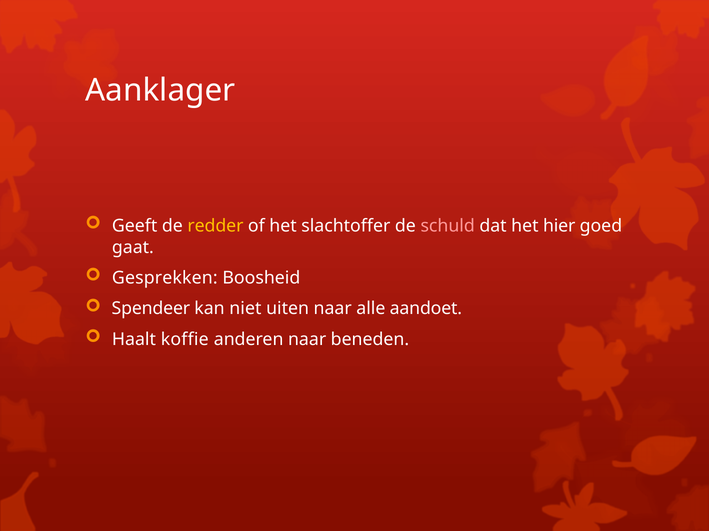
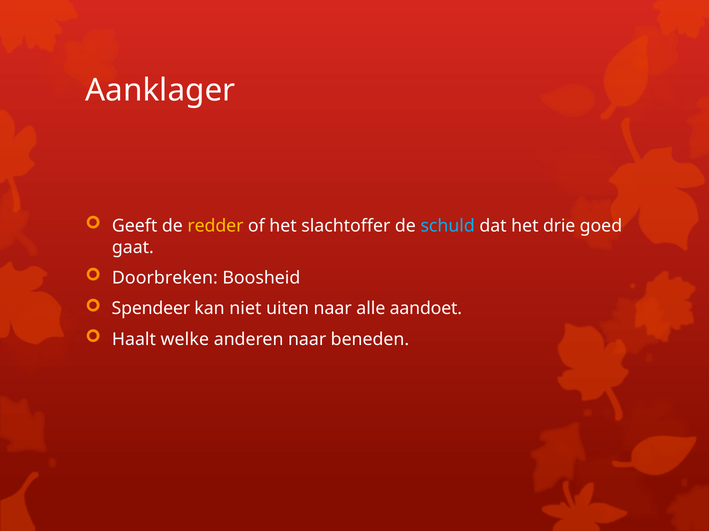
schuld colour: pink -> light blue
hier: hier -> drie
Gesprekken: Gesprekken -> Doorbreken
koffie: koffie -> welke
